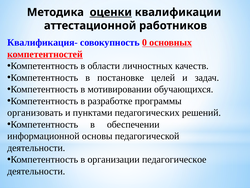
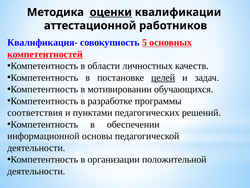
0: 0 -> 5
целей underline: none -> present
организовать: организовать -> соответствия
педагогическое: педагогическое -> положительной
